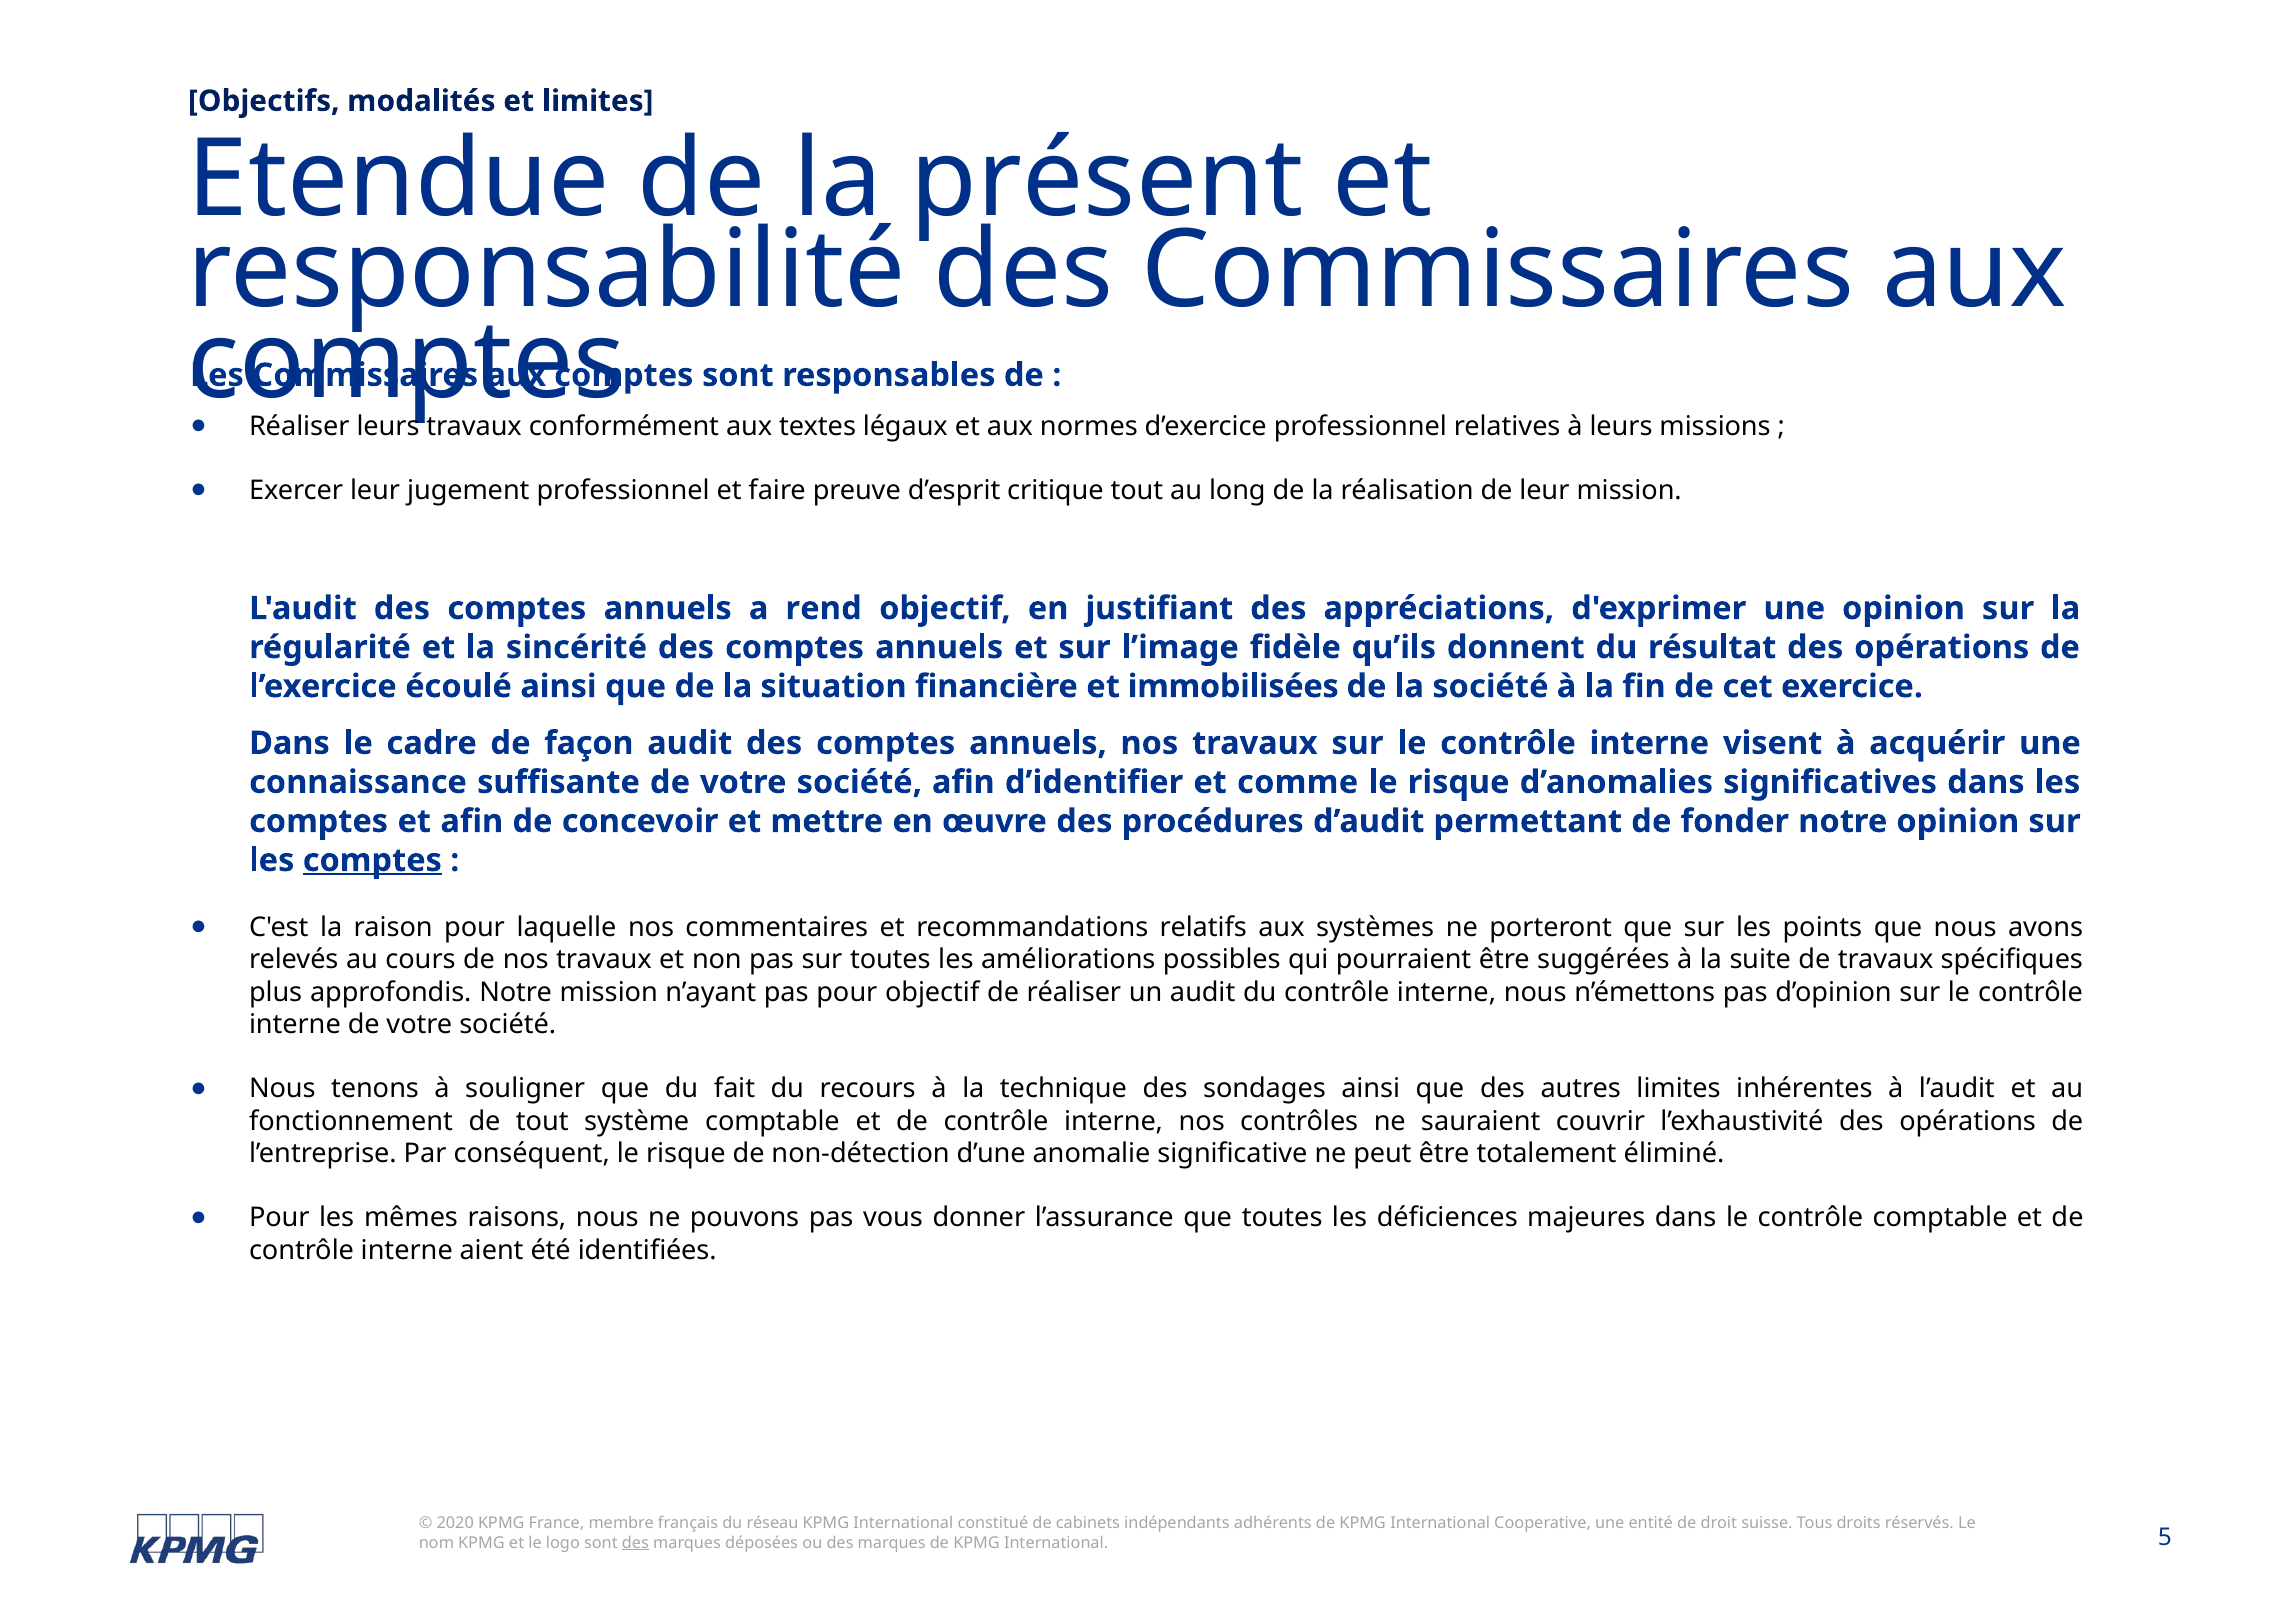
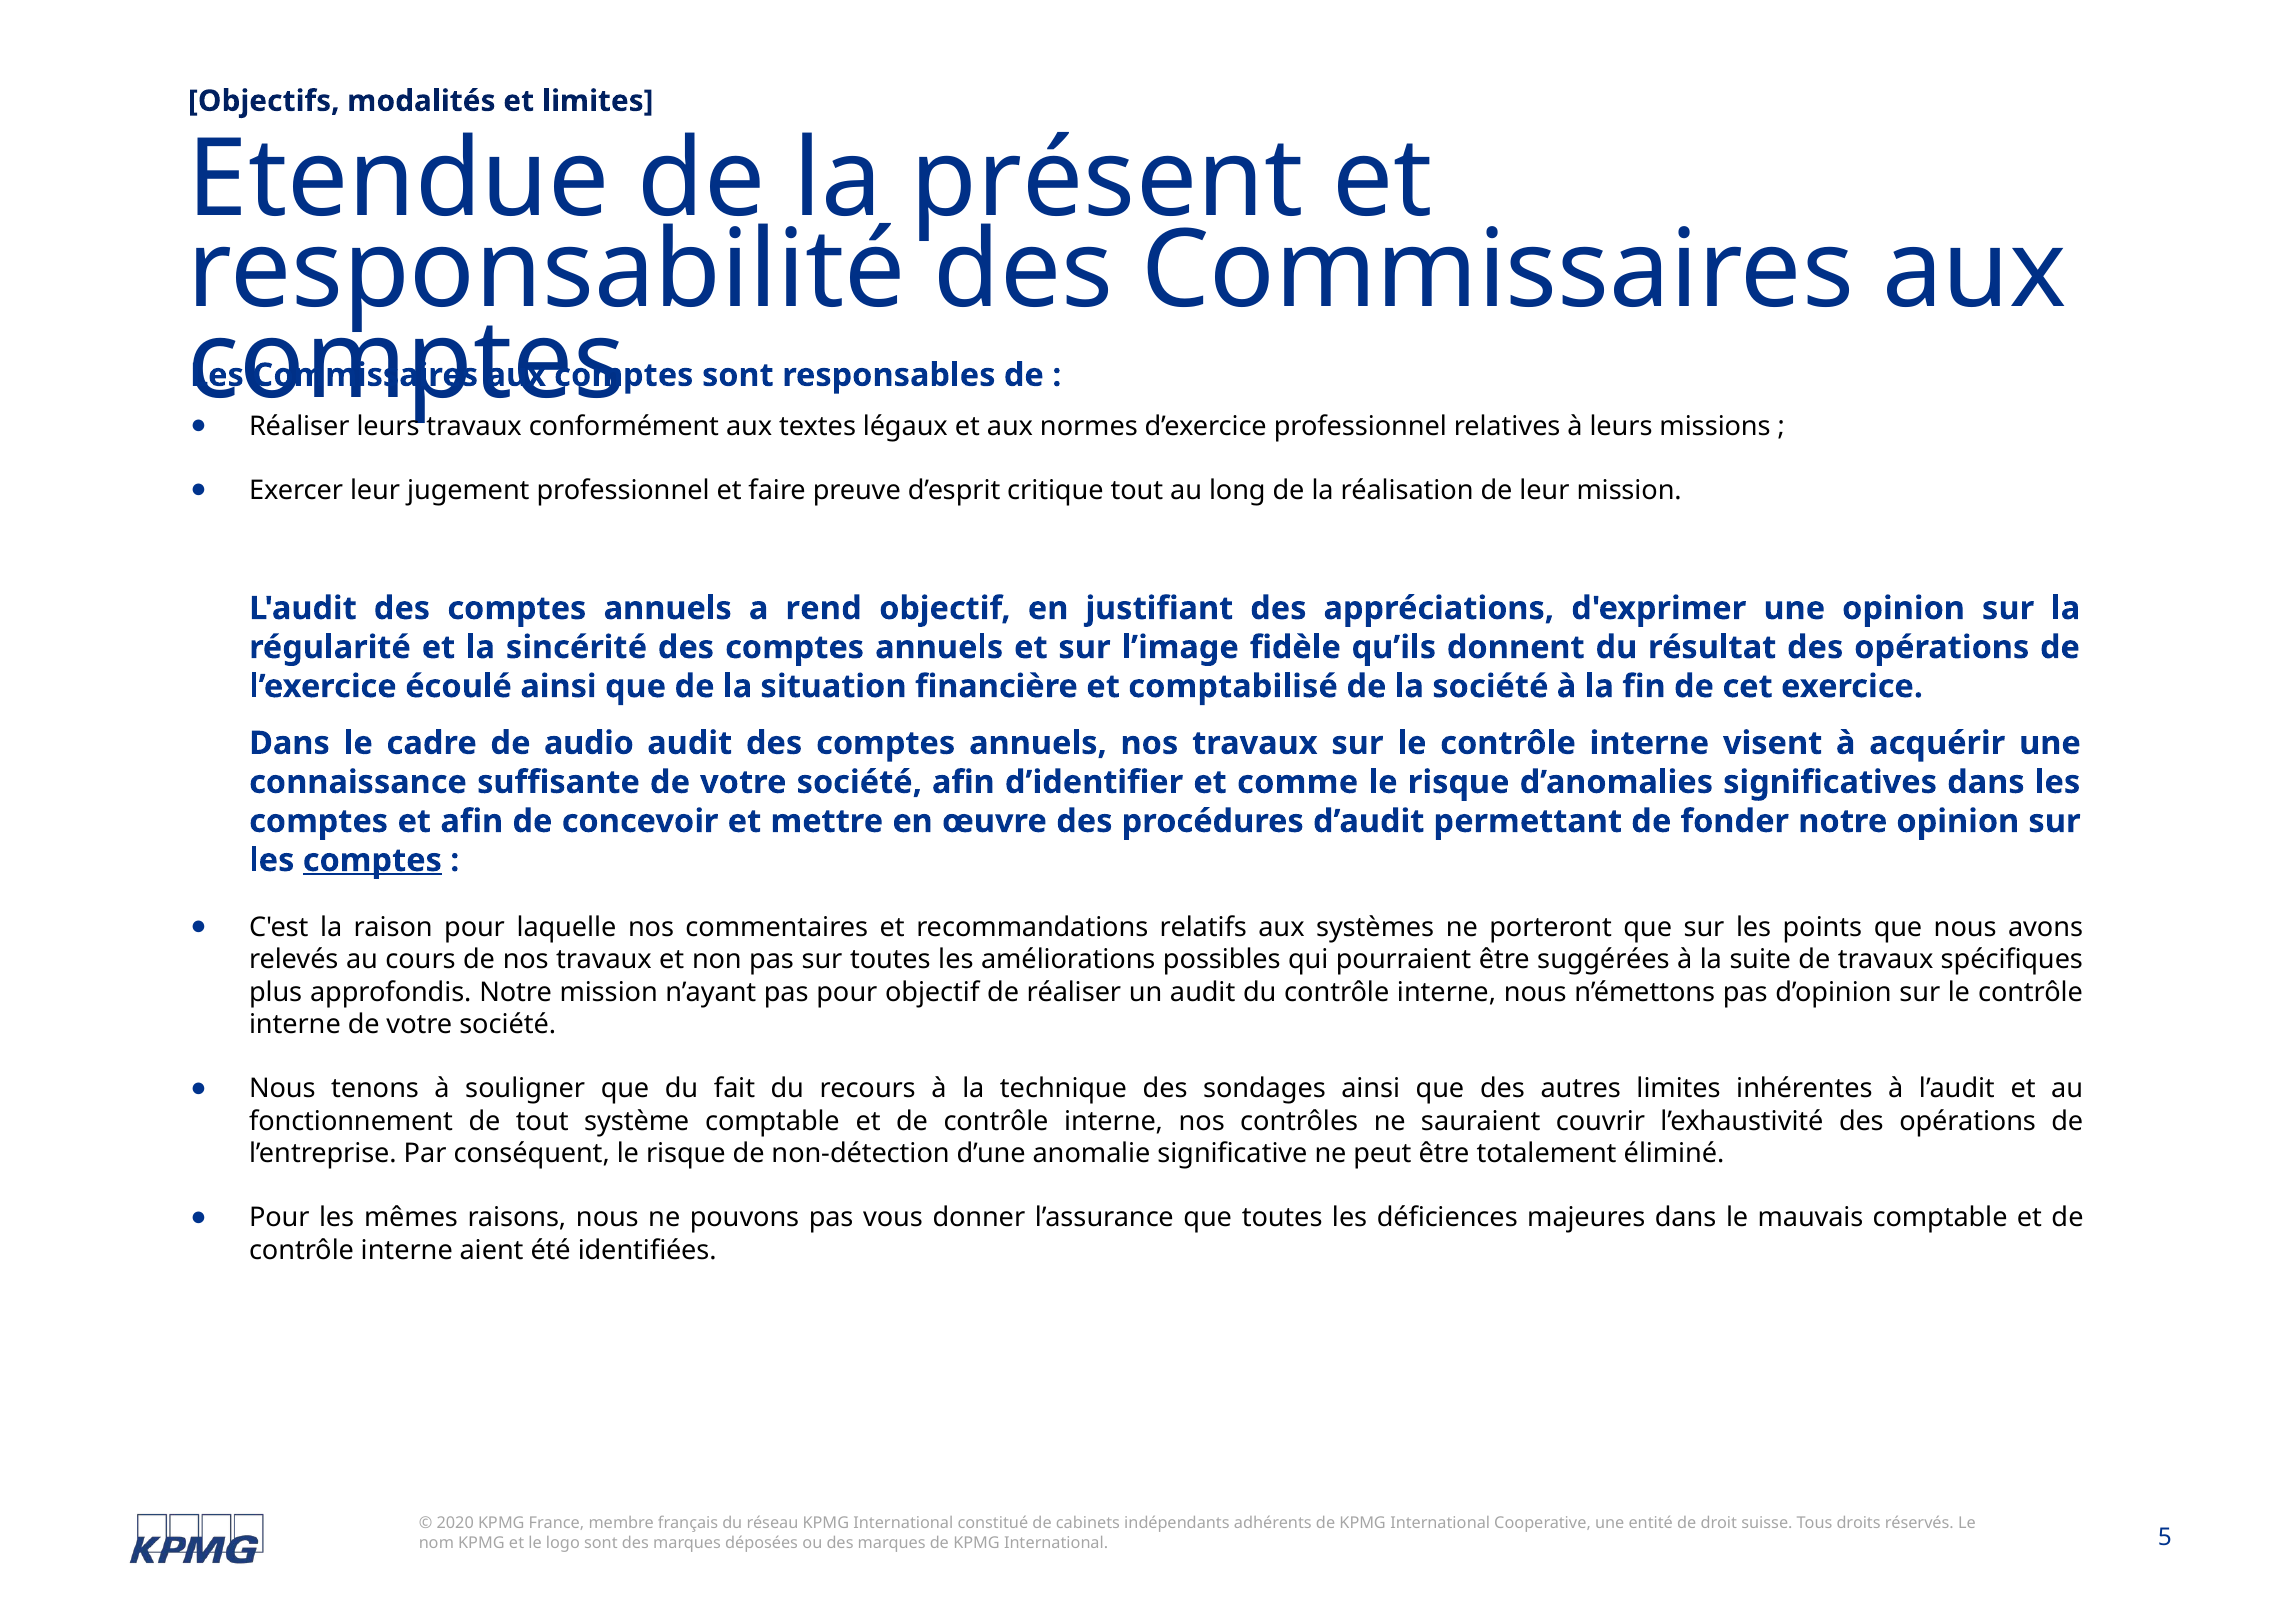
immobilisées: immobilisées -> comptabilisé
façon: façon -> audio
dans le contrôle: contrôle -> mauvais
des at (635, 1543) underline: present -> none
